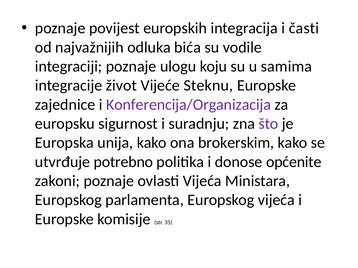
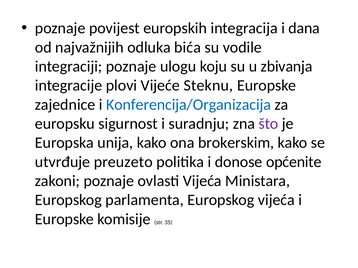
časti: časti -> dana
samima: samima -> zbivanja
život: život -> plovi
Konferencija/Organizacija colour: purple -> blue
potrebno: potrebno -> preuzeto
